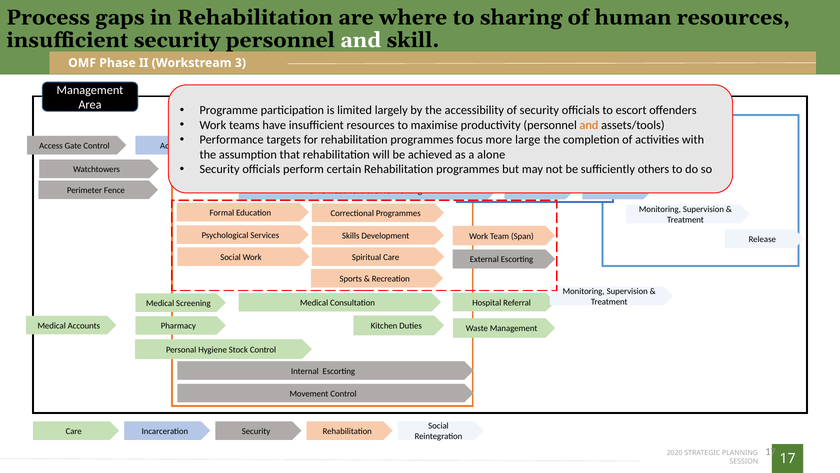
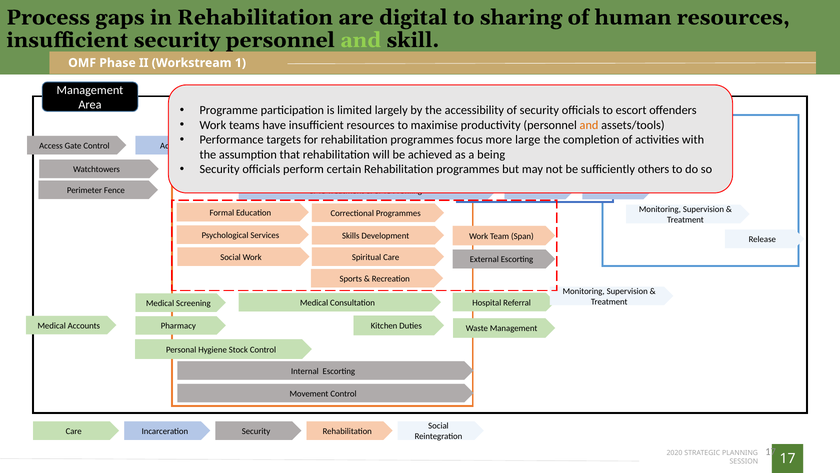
where: where -> digital
and at (361, 40) colour: white -> light green
3: 3 -> 1
alone: alone -> being
